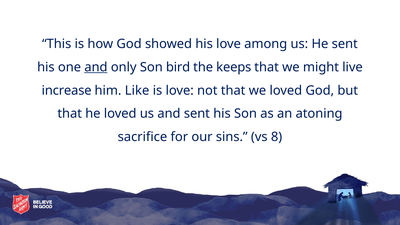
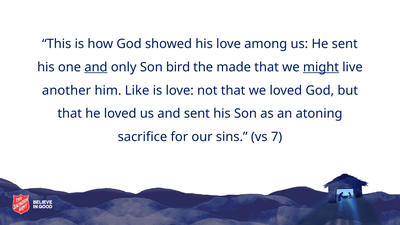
keeps: keeps -> made
might underline: none -> present
increase: increase -> another
8: 8 -> 7
